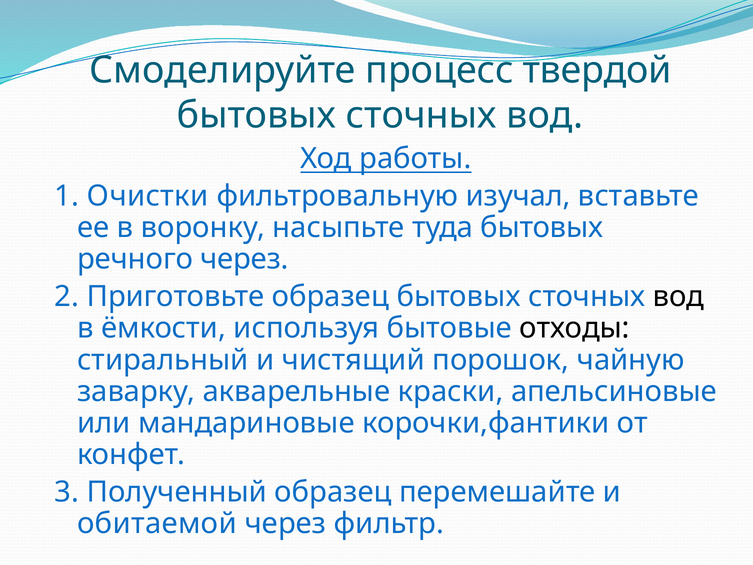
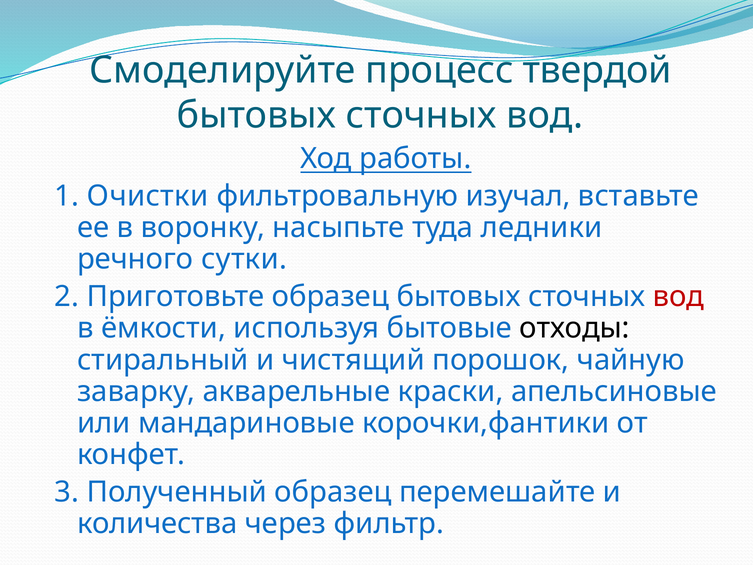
туда бытовых: бытовых -> ледники
речного через: через -> сутки
вод at (678, 296) colour: black -> red
обитаемой: обитаемой -> количества
